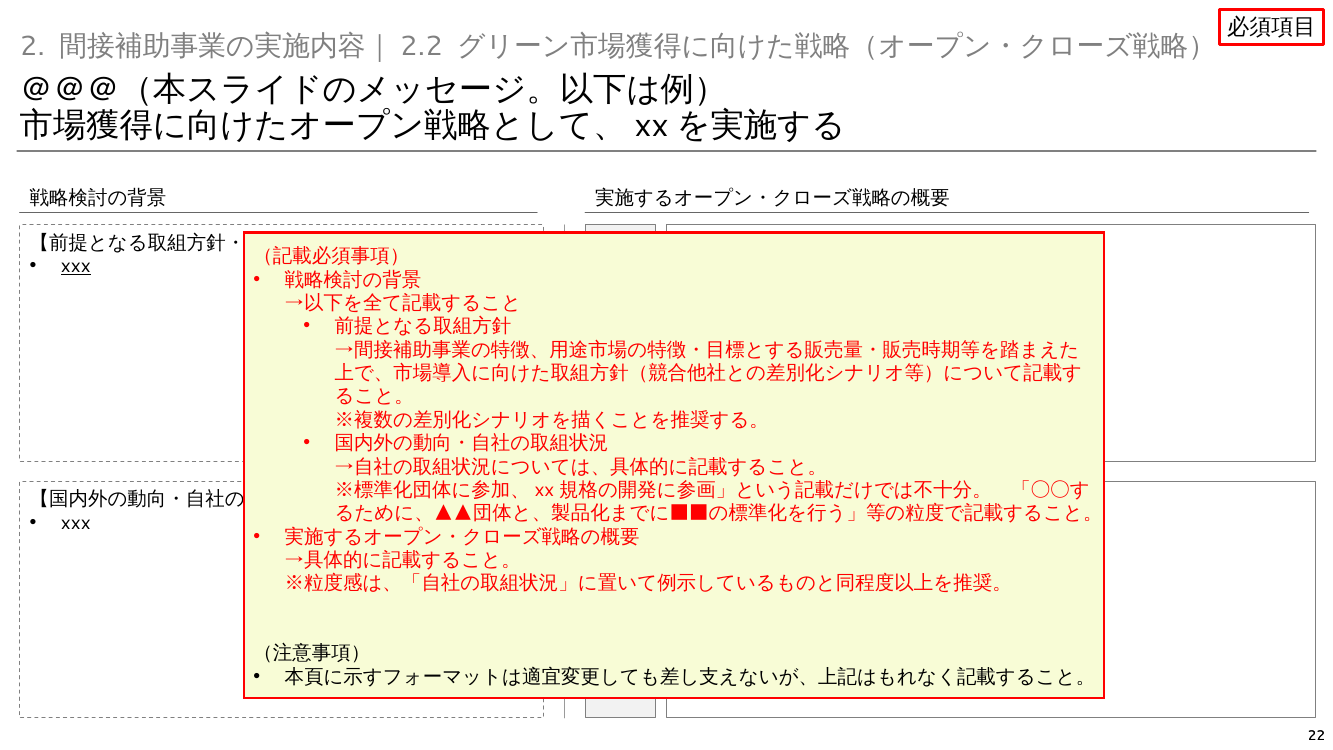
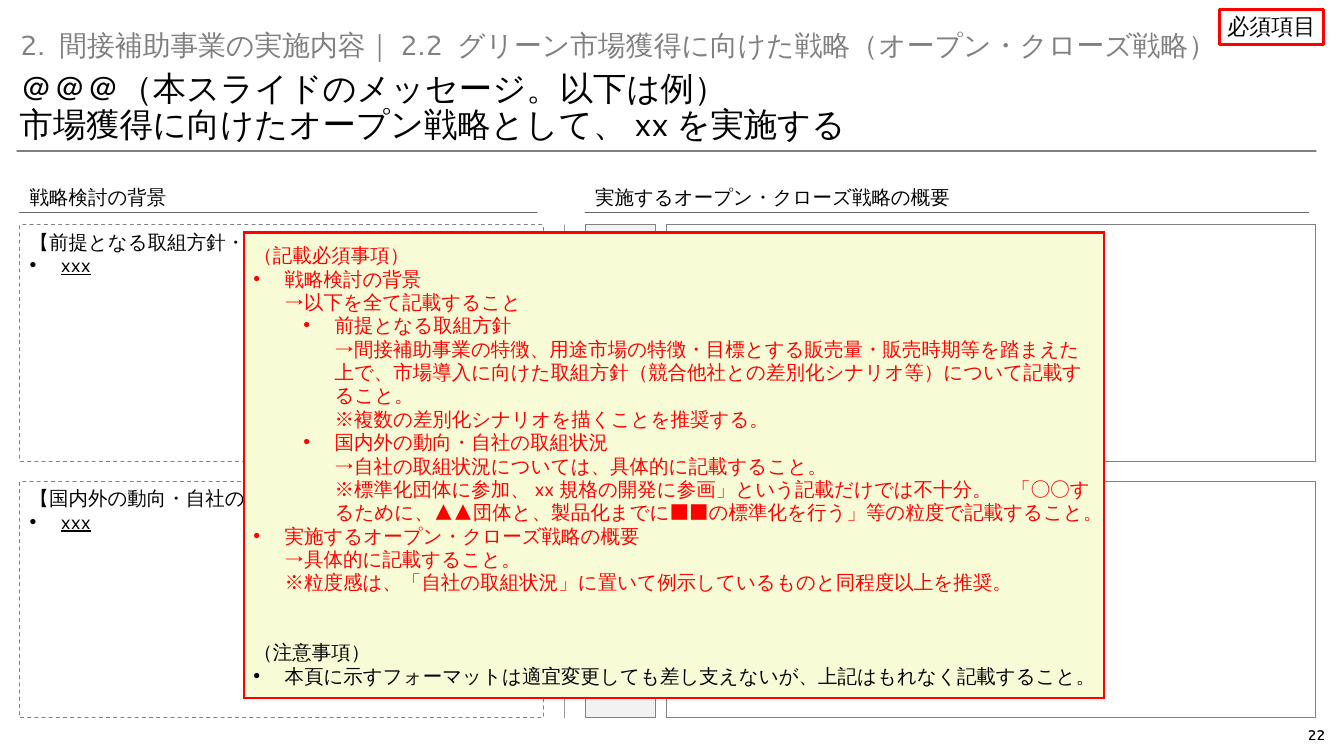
xxx at (76, 523) underline: none -> present
